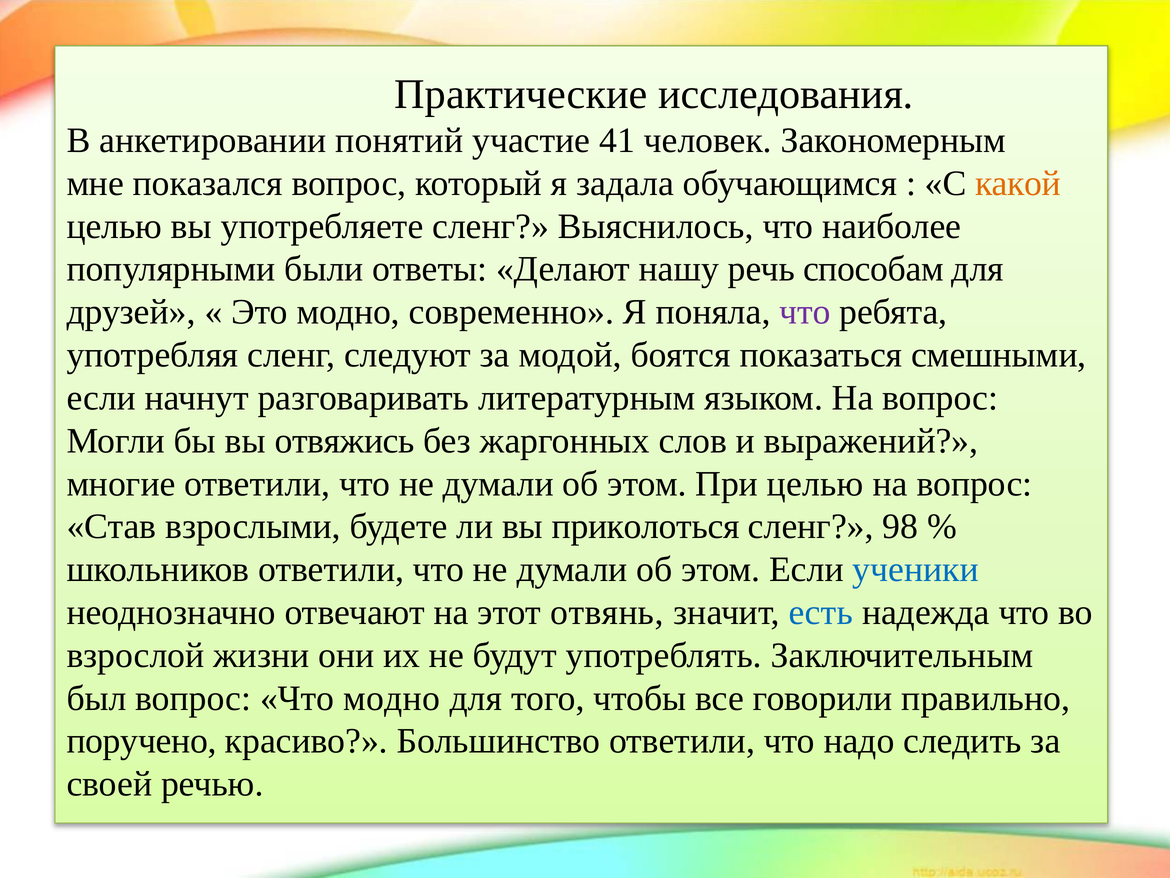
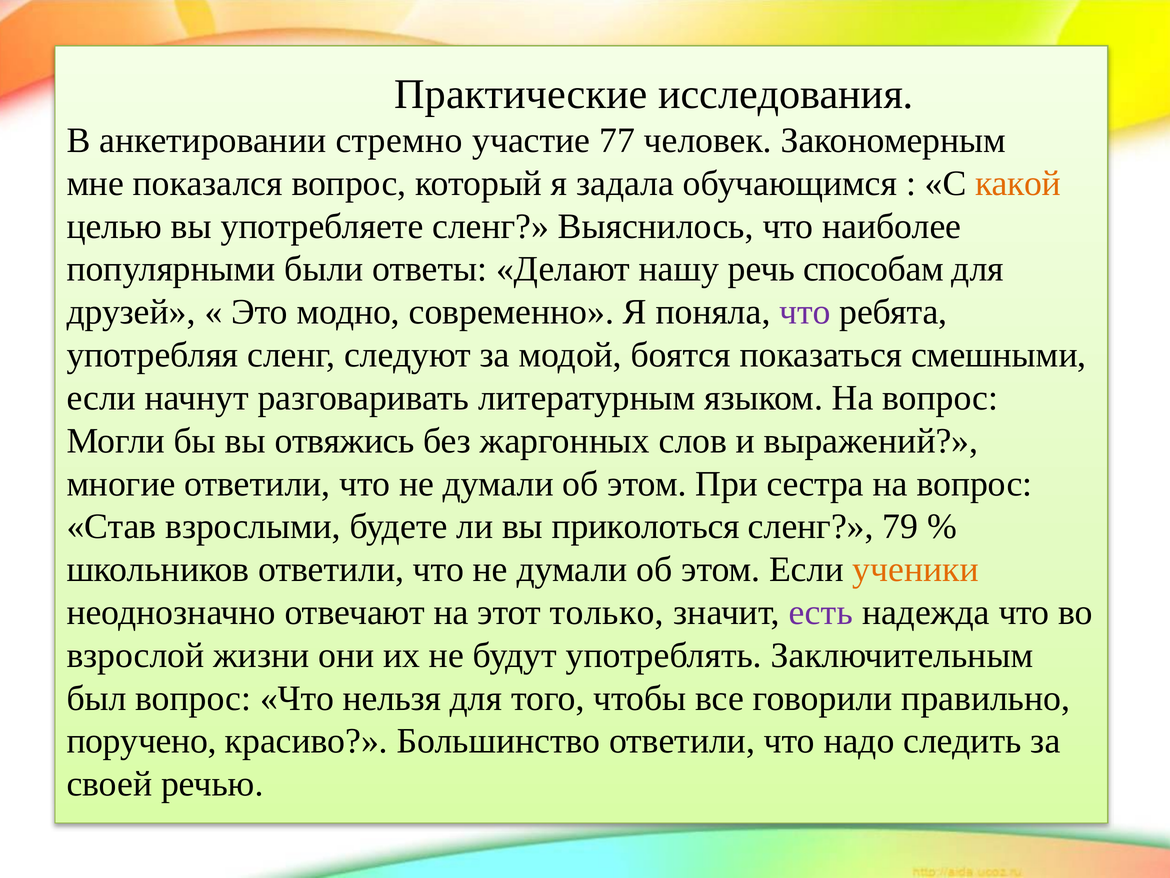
понятий: понятий -> стремно
41: 41 -> 77
При целью: целью -> сестра
98: 98 -> 79
ученики colour: blue -> orange
отвянь: отвянь -> только
есть colour: blue -> purple
Что модно: модно -> нельзя
